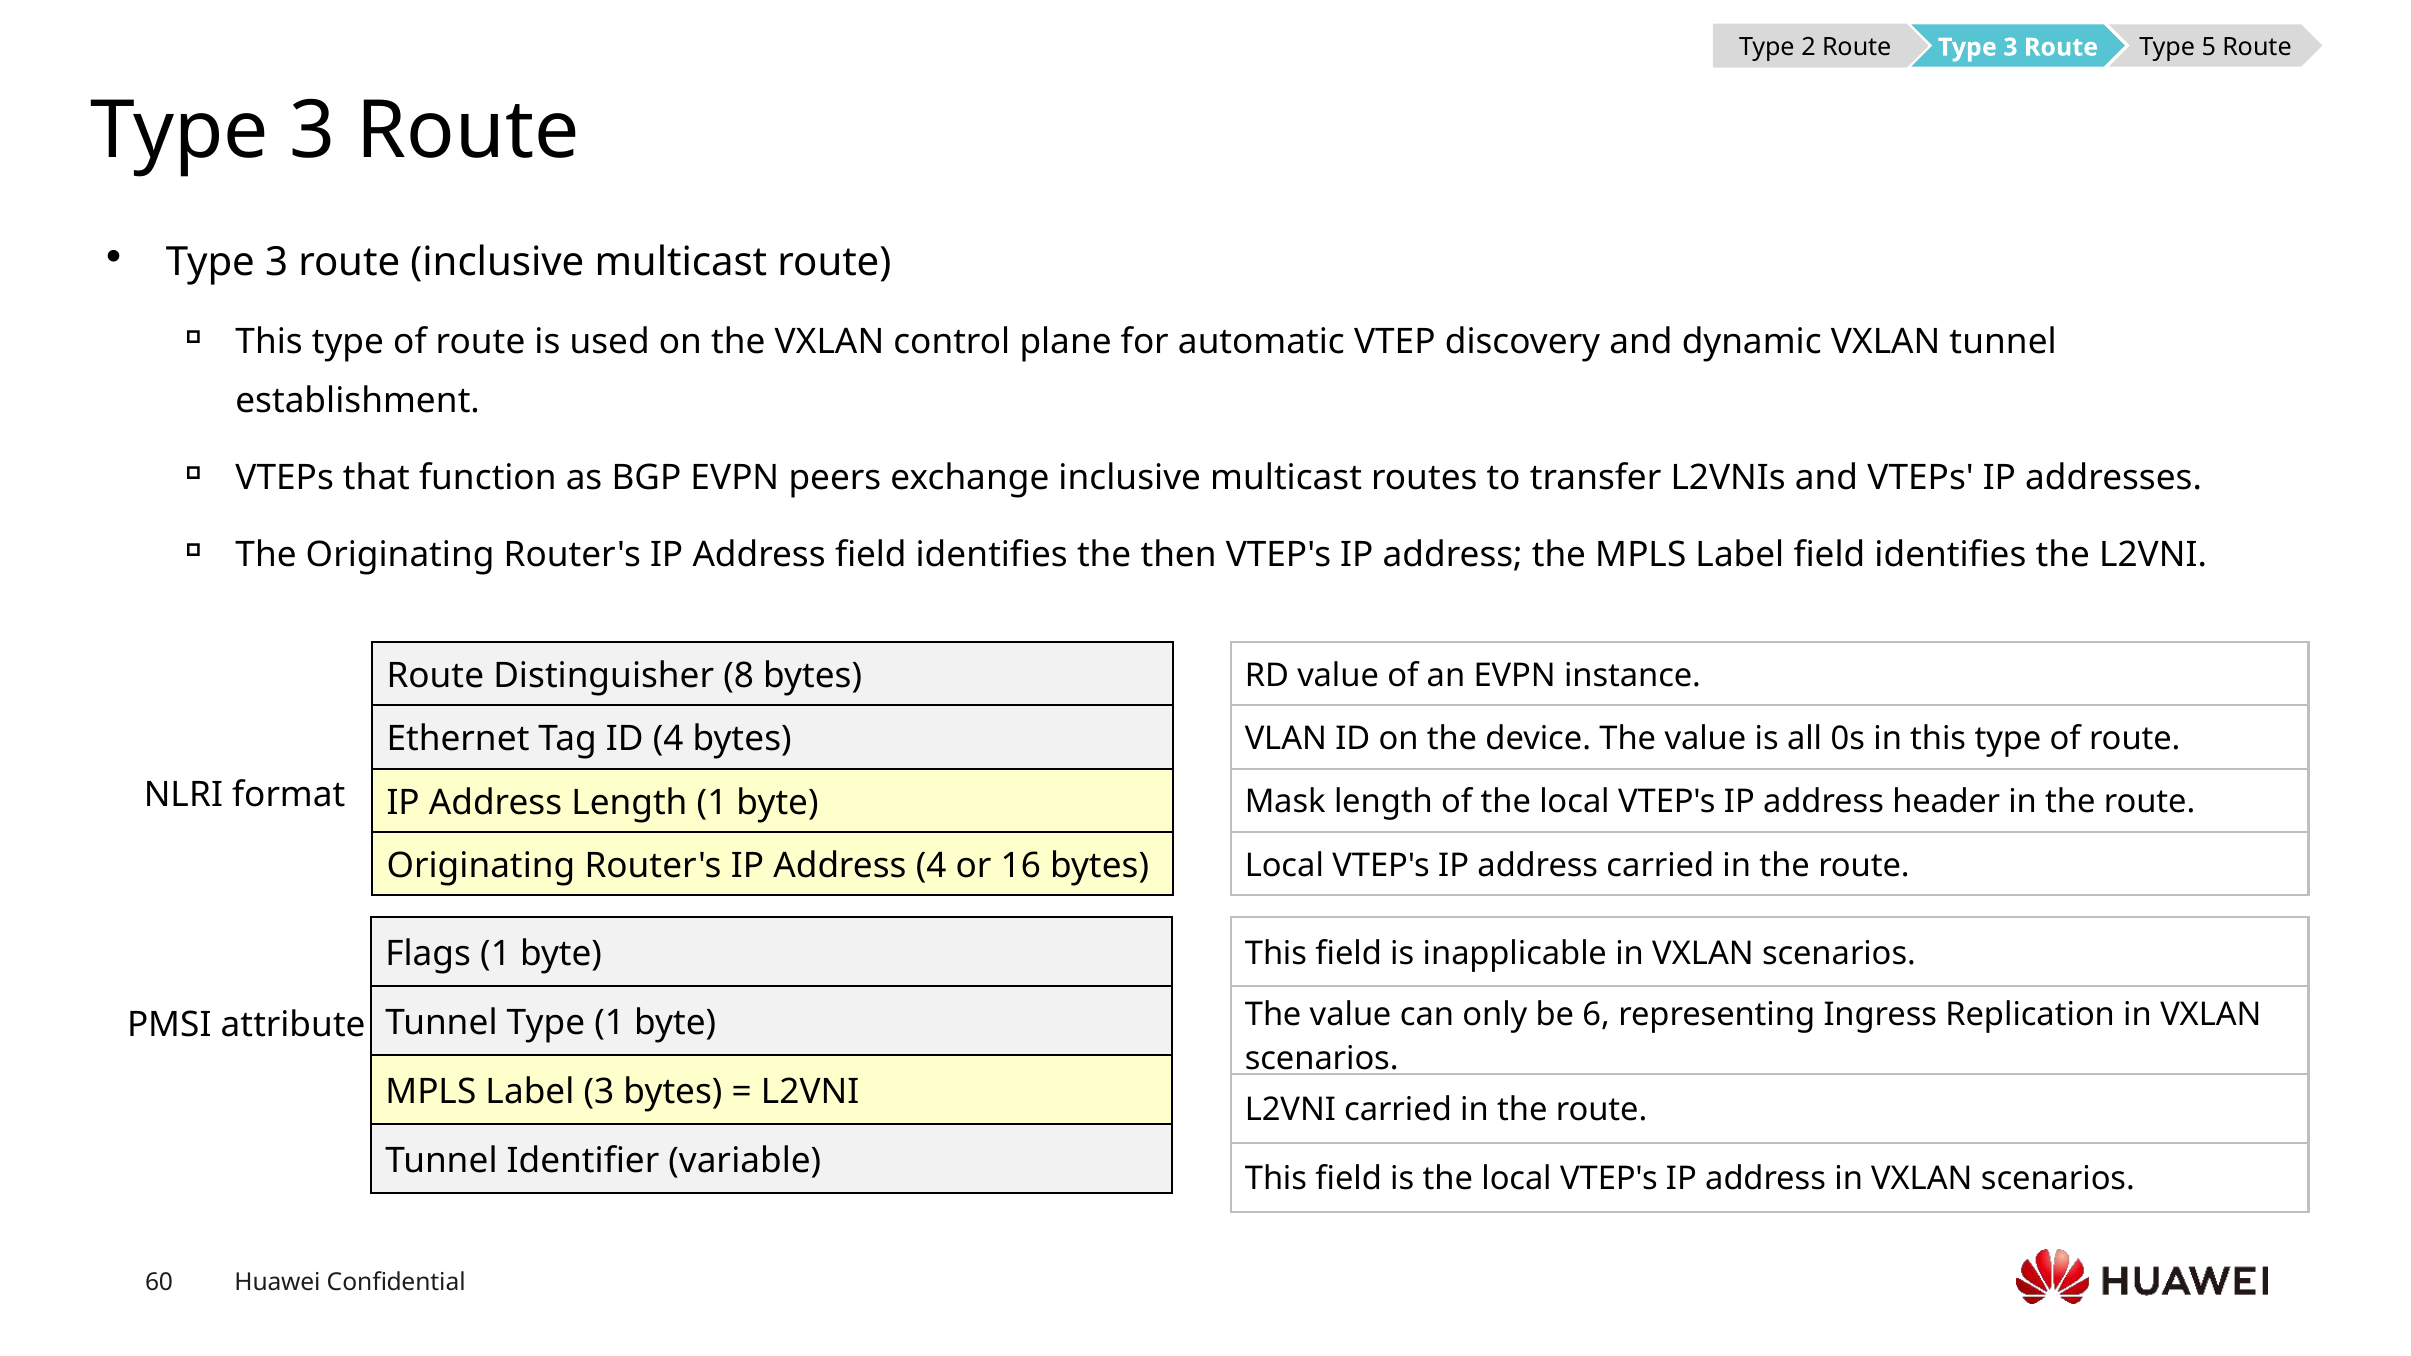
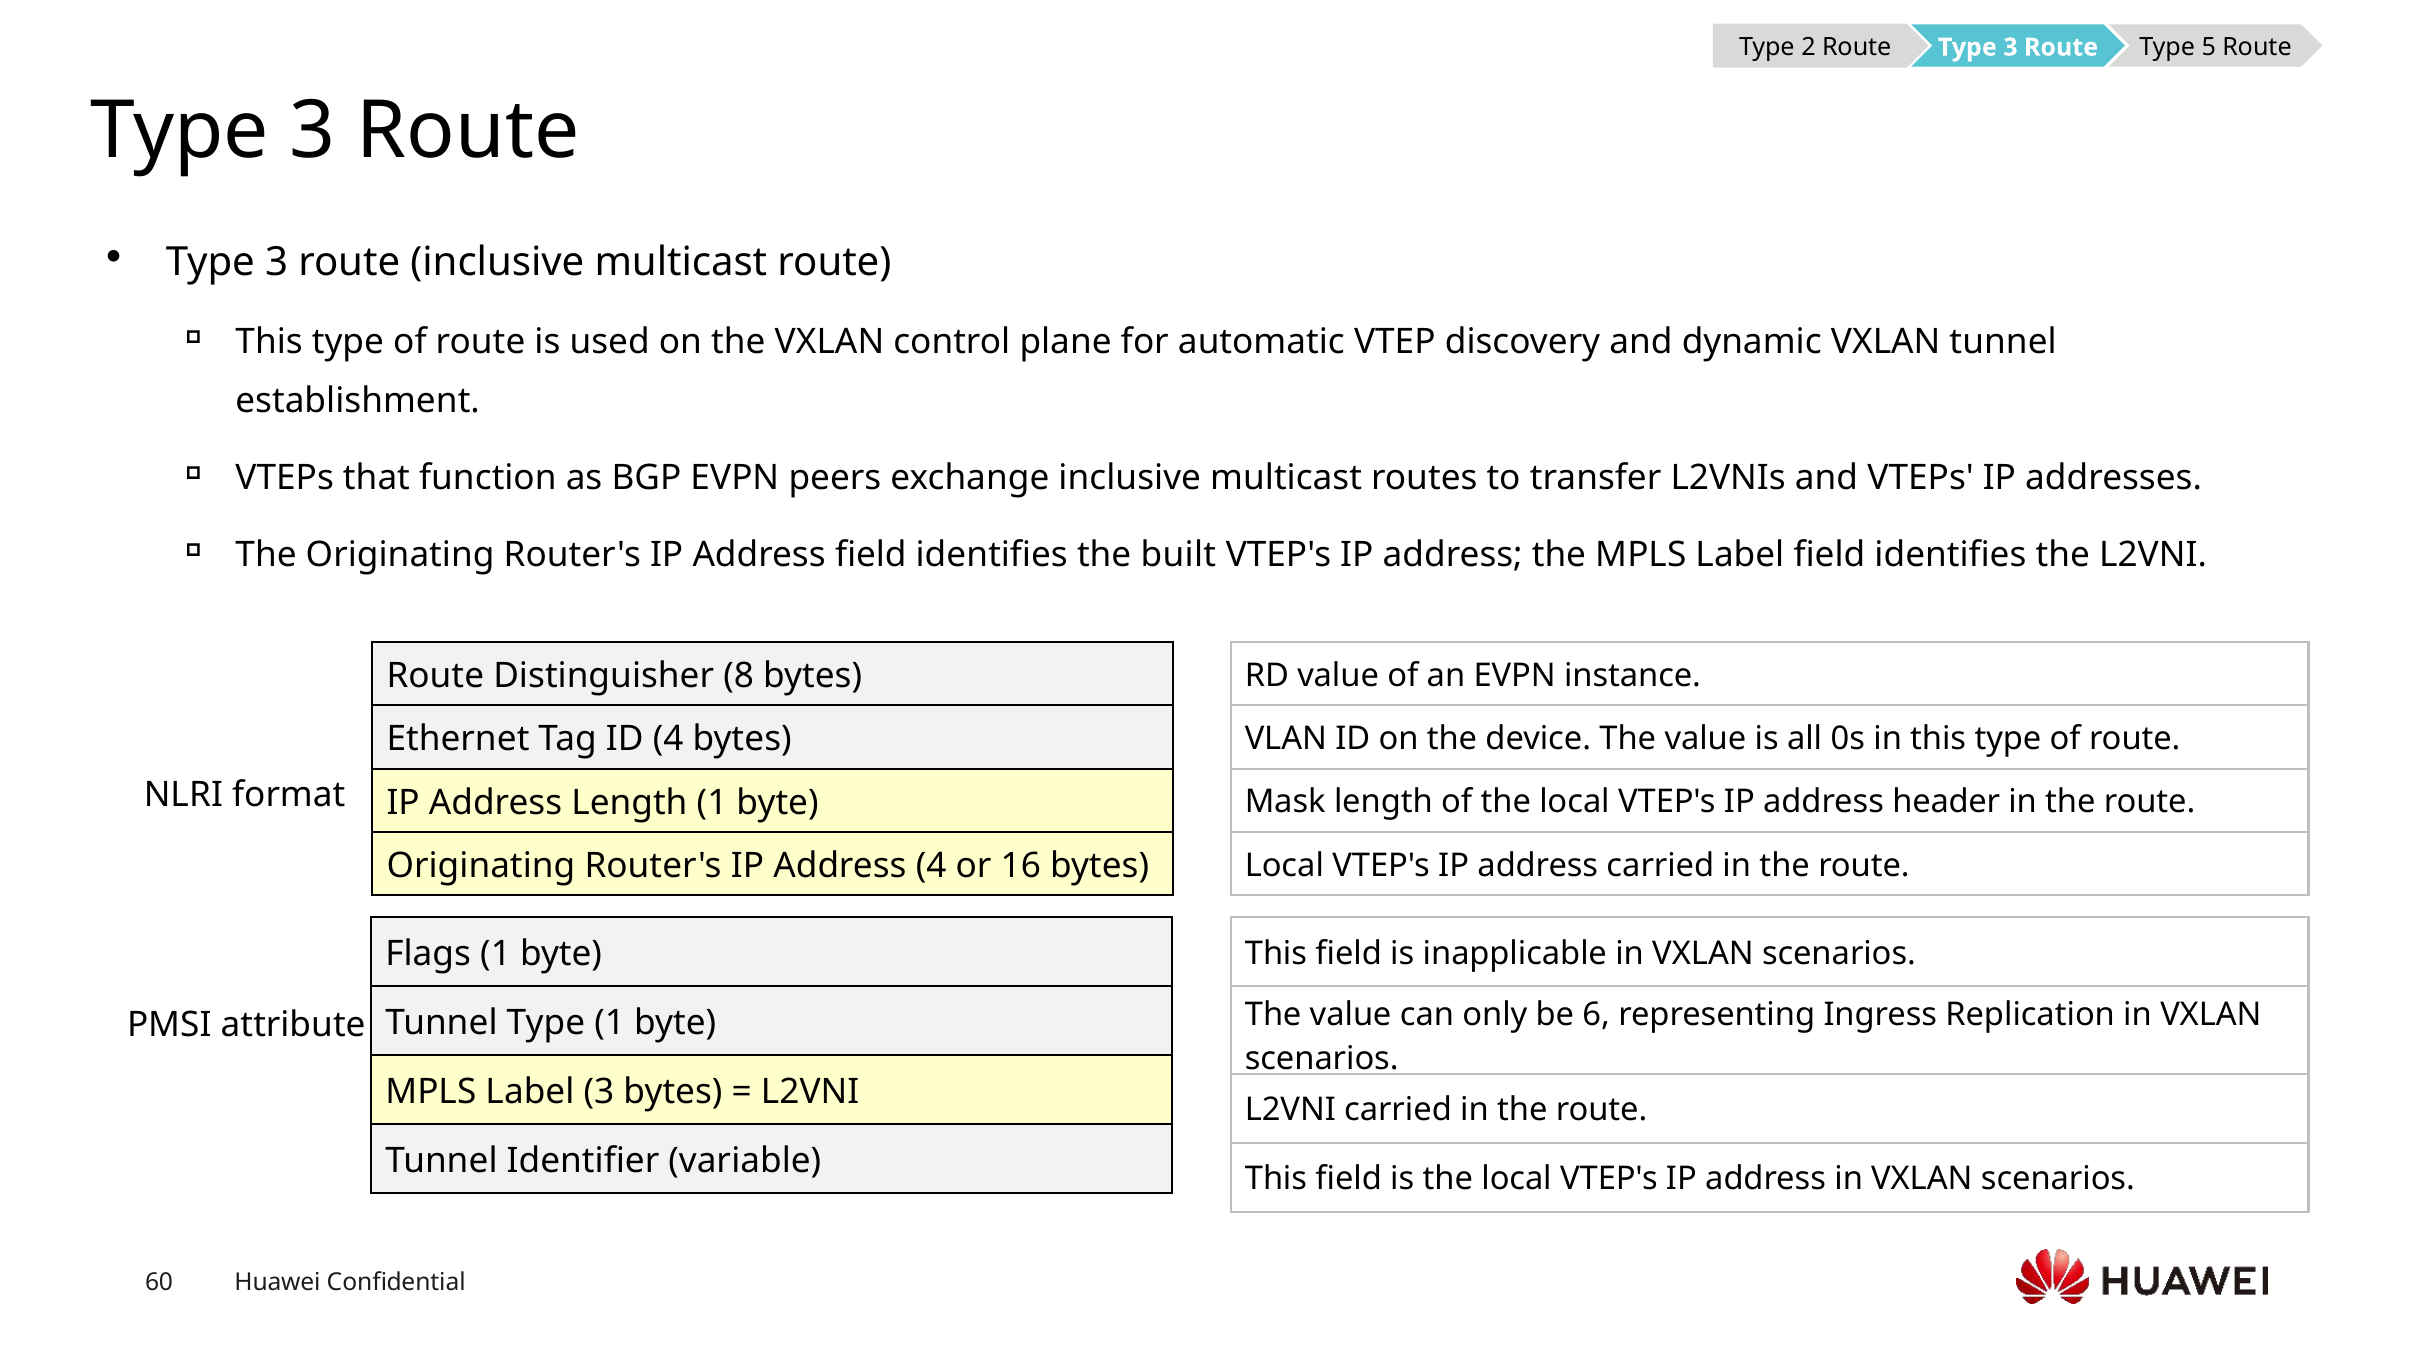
then: then -> built
